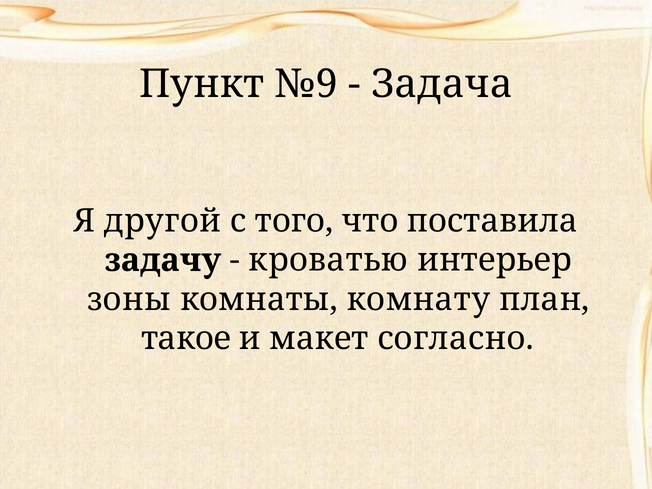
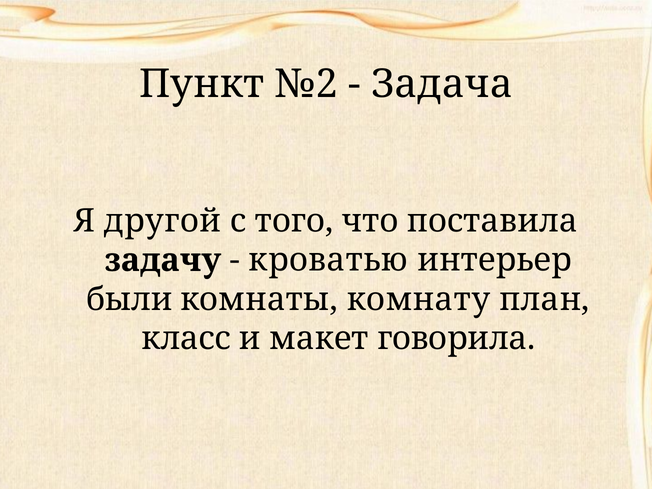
№9: №9 -> №2
зоны: зоны -> были
такое: такое -> класс
согласно: согласно -> говорила
